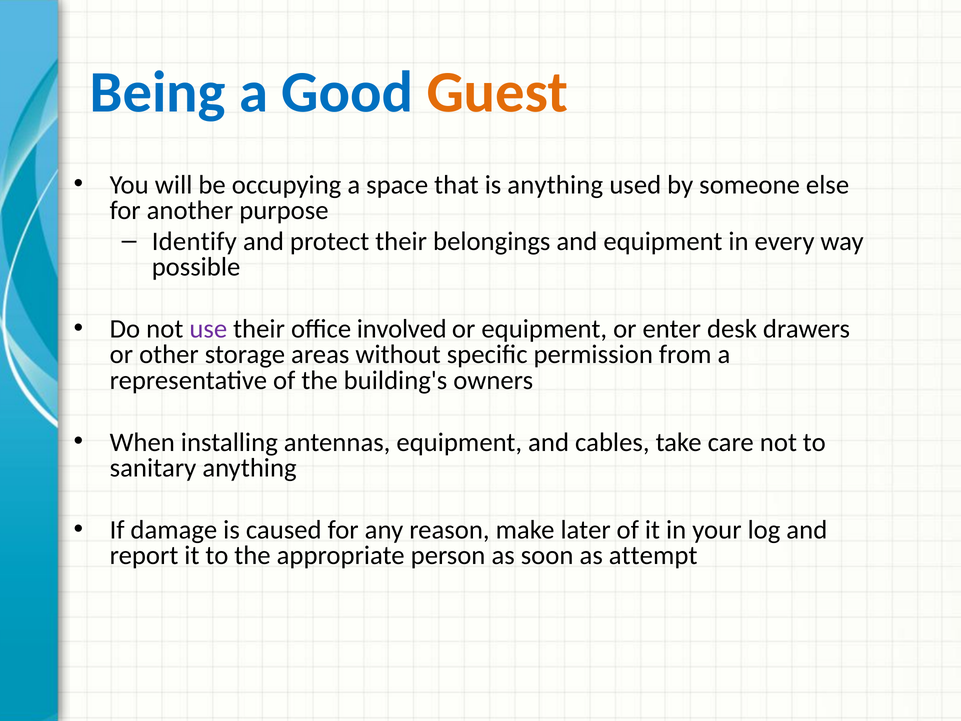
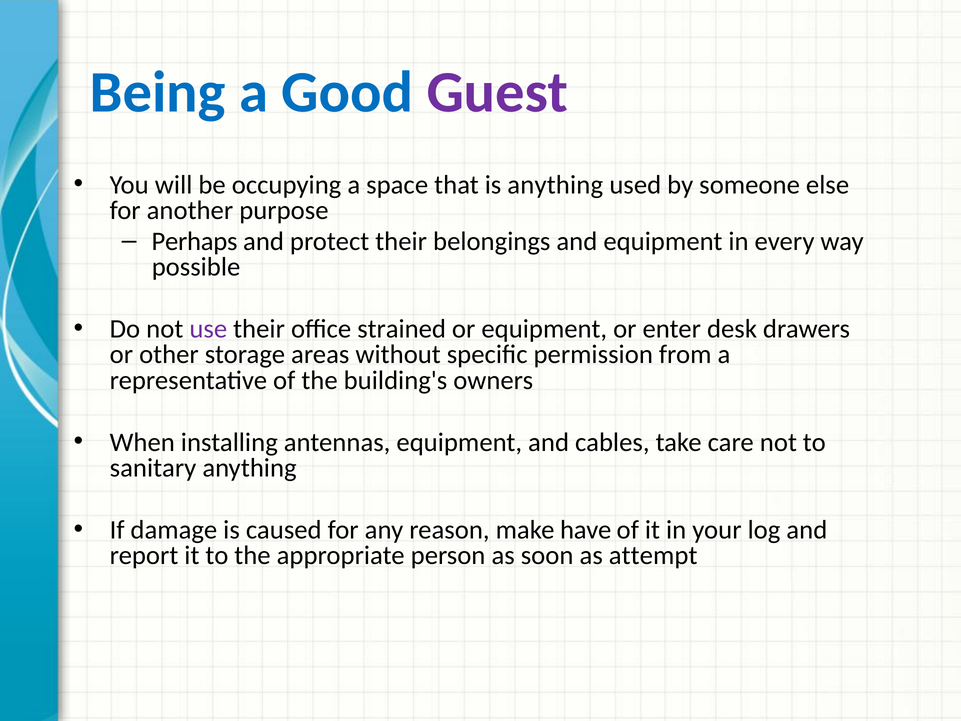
Guest colour: orange -> purple
Identify: Identify -> Perhaps
involved: involved -> strained
later: later -> have
